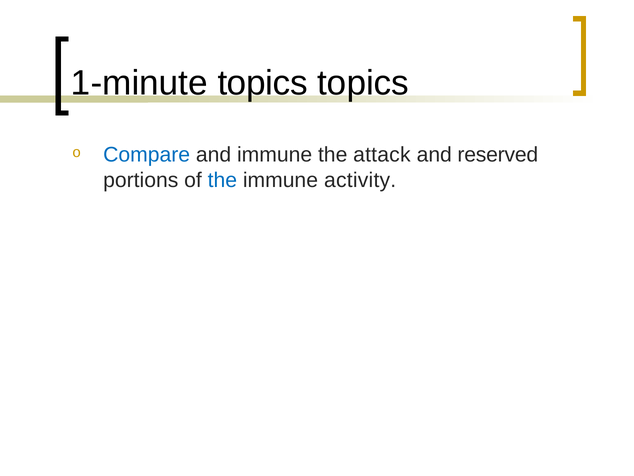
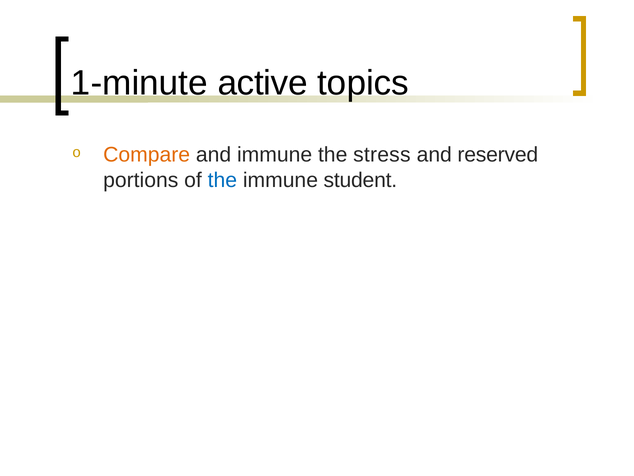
1-minute topics: topics -> active
Compare colour: blue -> orange
attack: attack -> stress
activity: activity -> student
